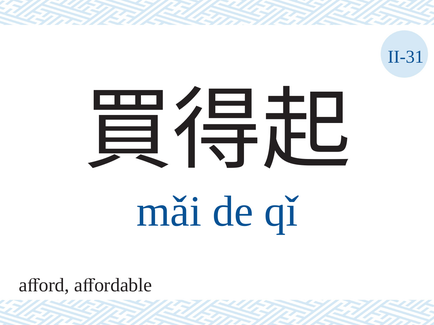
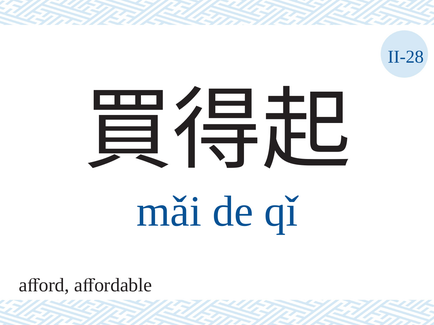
II-31: II-31 -> II-28
